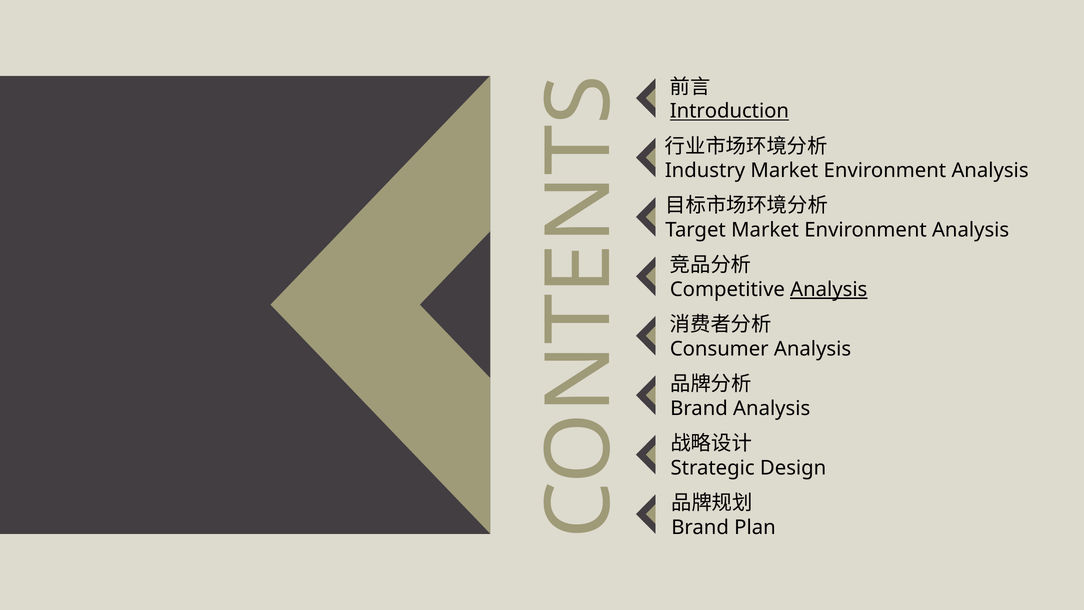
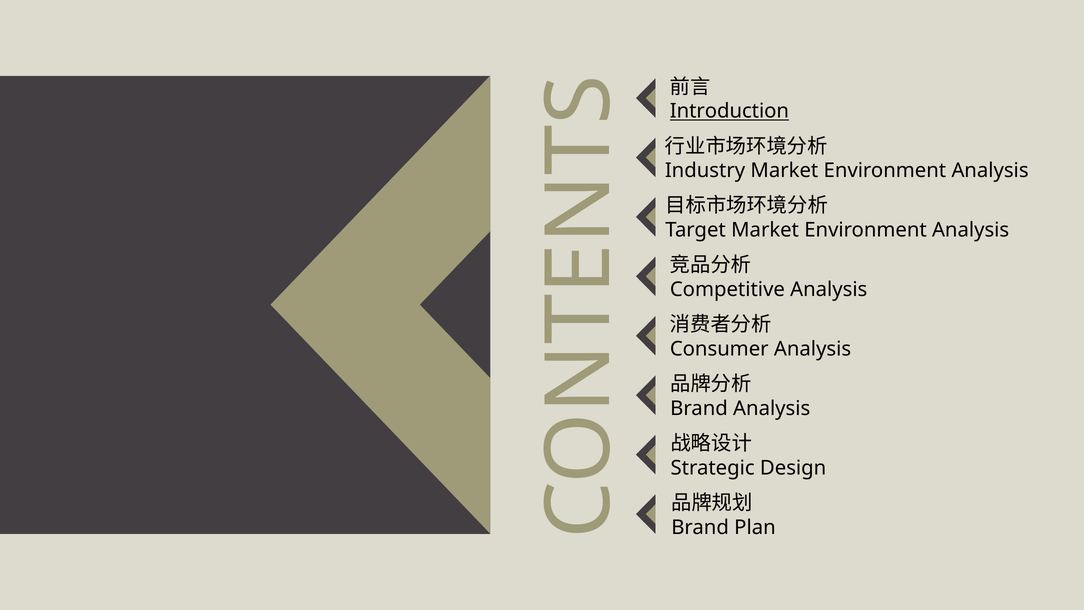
Analysis at (829, 289) underline: present -> none
